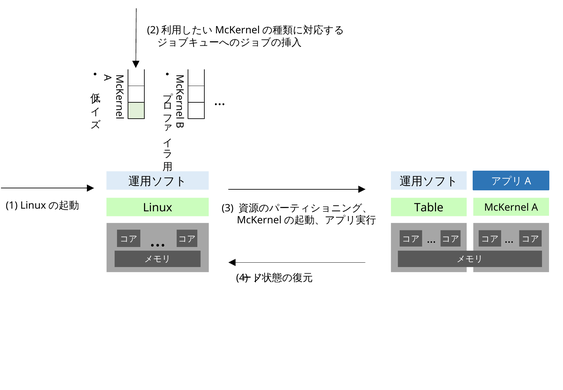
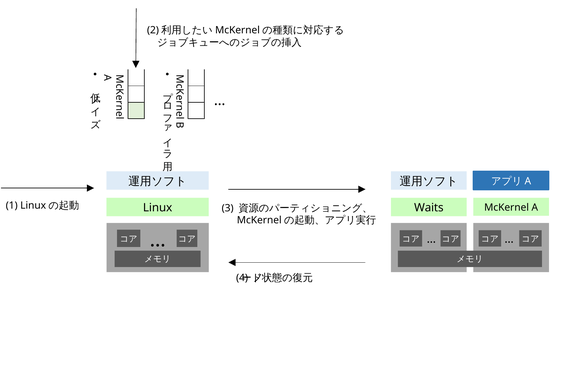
Table: Table -> Waits
